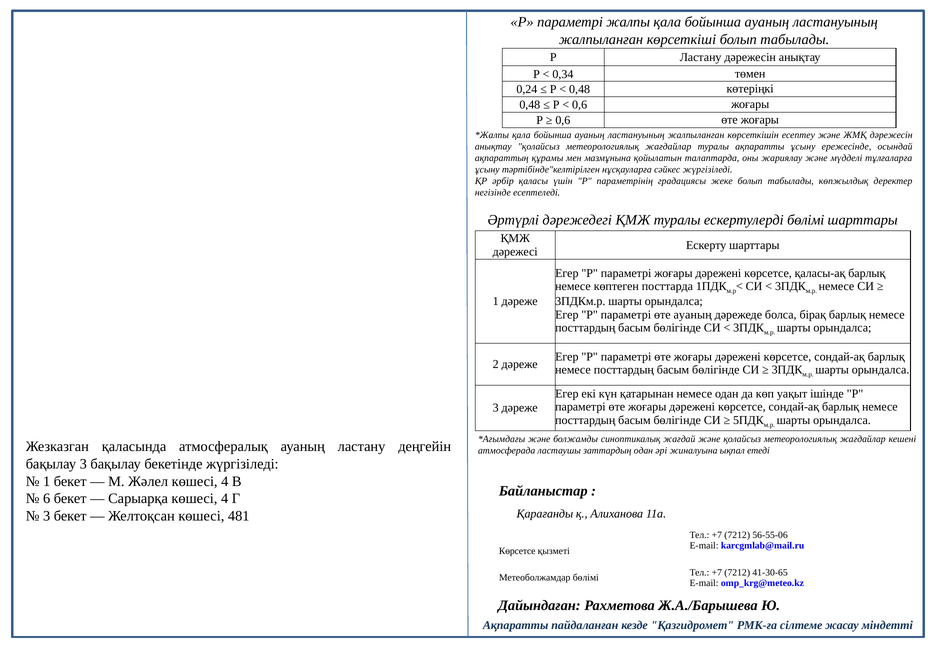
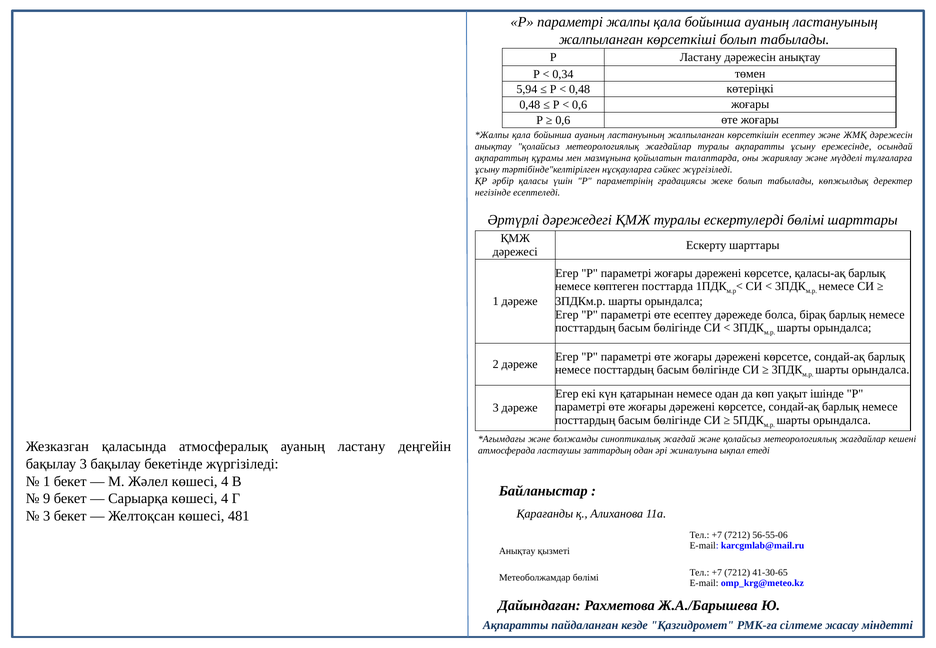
0,24: 0,24 -> 5,94
өте ауаның: ауаның -> есептеу
6: 6 -> 9
Көрсетсе at (517, 551): Көрсетсе -> Анықтау
